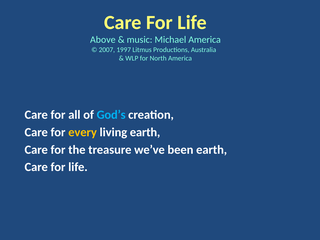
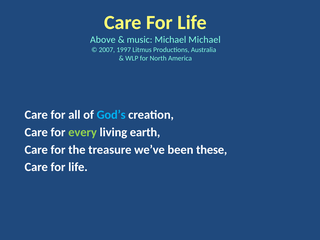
Michael America: America -> Michael
every colour: yellow -> light green
been earth: earth -> these
